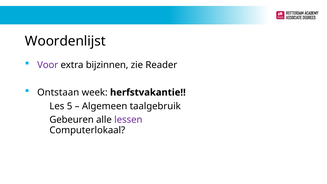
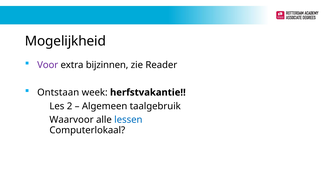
Woordenlijst: Woordenlijst -> Mogelijkheid
5: 5 -> 2
Gebeuren: Gebeuren -> Waarvoor
lessen colour: purple -> blue
